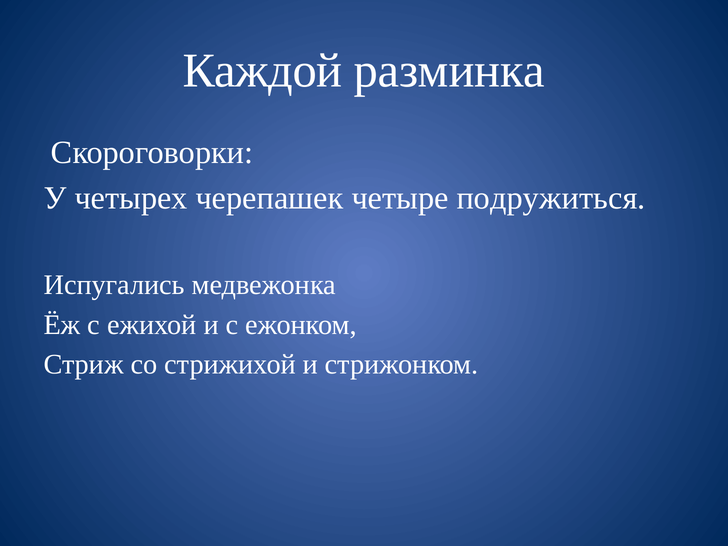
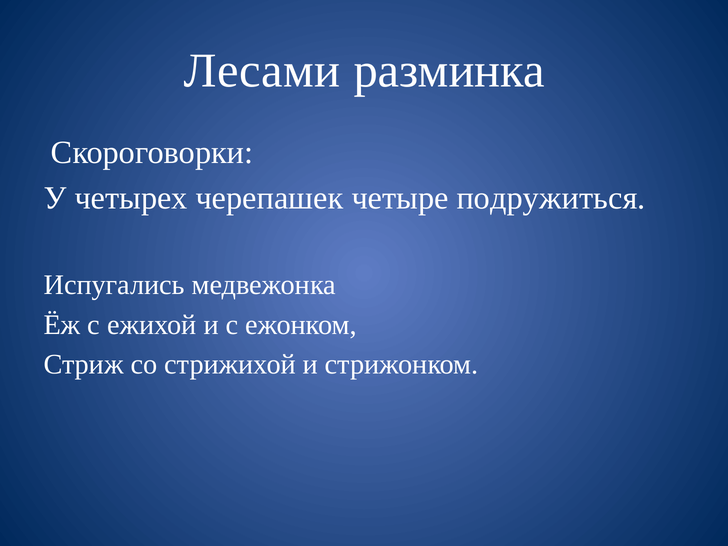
Каждой: Каждой -> Лесами
